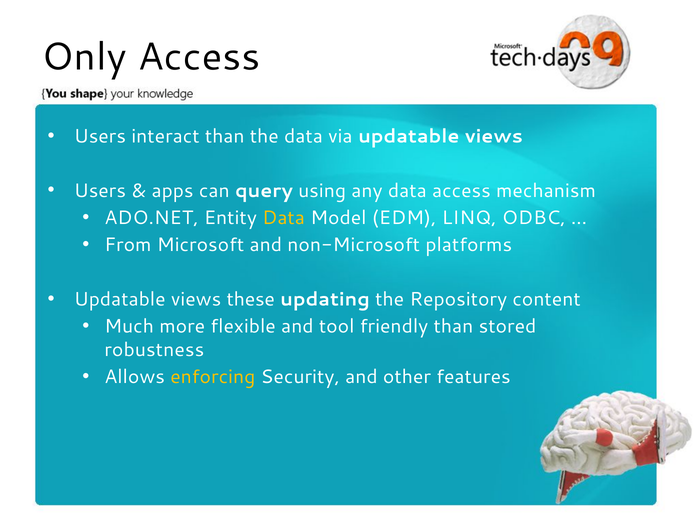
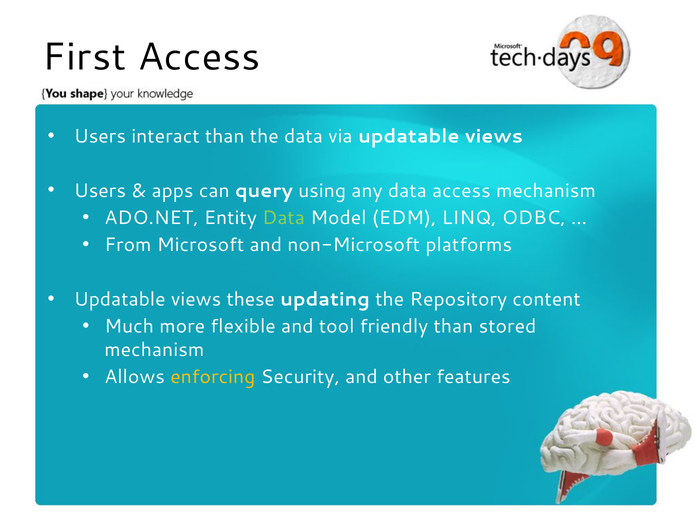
Only: Only -> First
Data at (284, 218) colour: yellow -> light green
robustness at (154, 350): robustness -> mechanism
